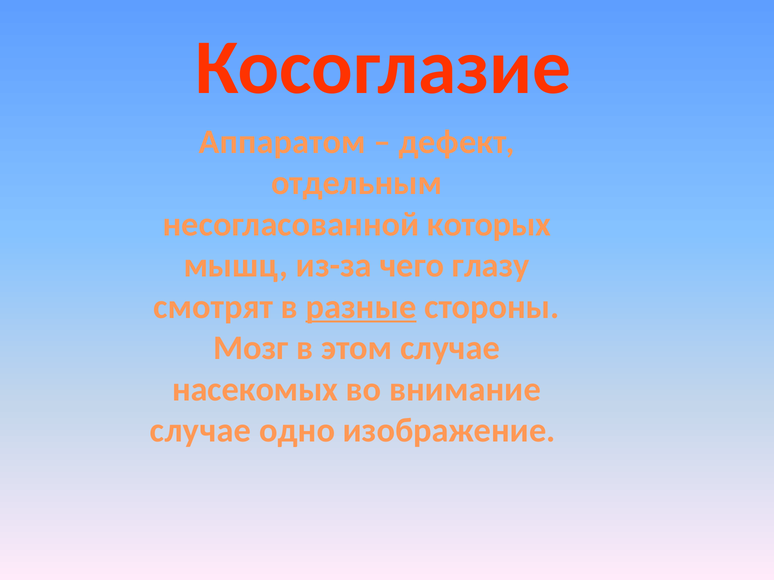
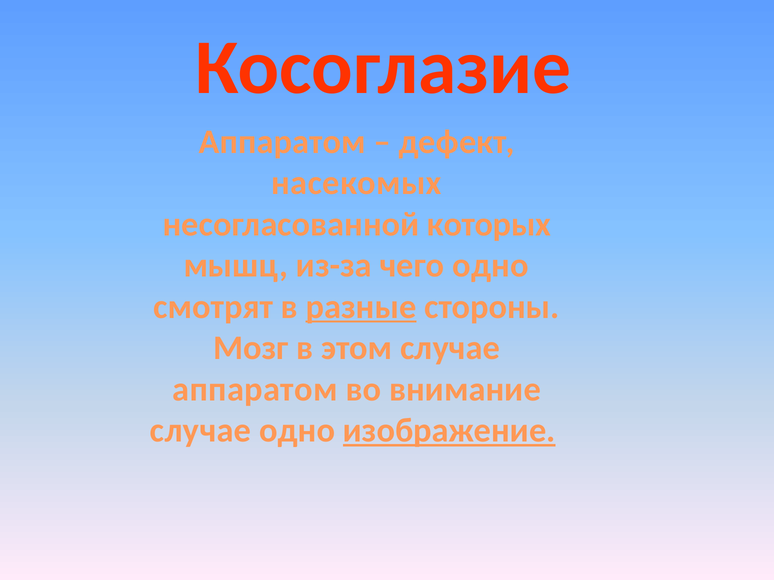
отдельным: отдельным -> насекомых
чего глазу: глазу -> одно
насекомых at (255, 390): насекомых -> аппаратом
изображение underline: none -> present
